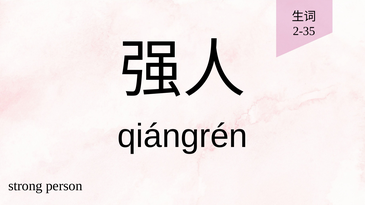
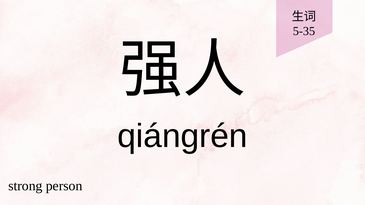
2-35: 2-35 -> 5-35
